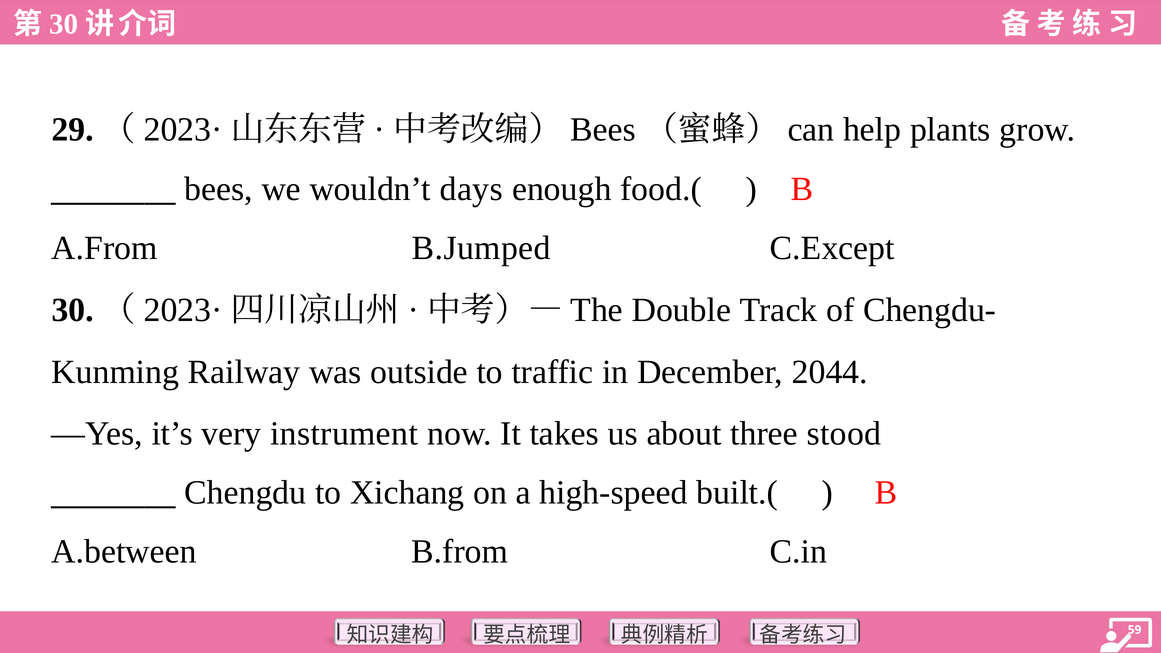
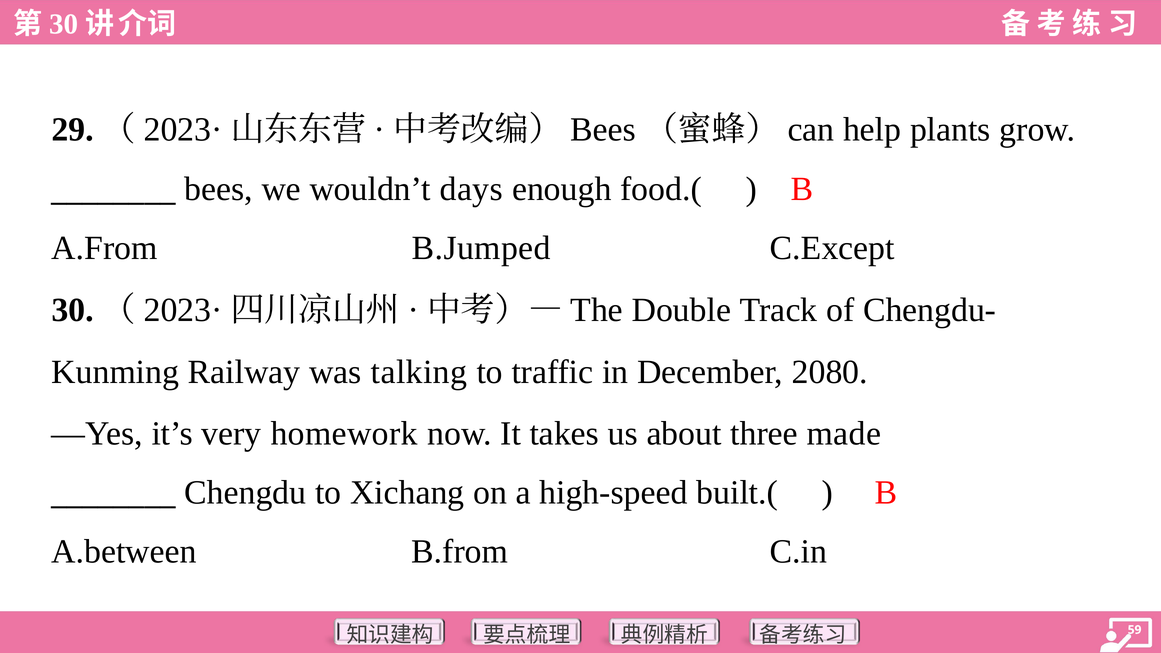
outside: outside -> talking
2044: 2044 -> 2080
instrument: instrument -> homework
stood: stood -> made
